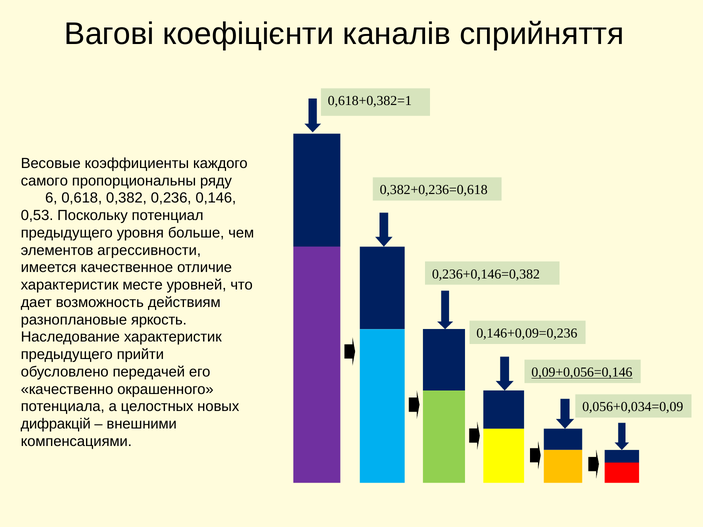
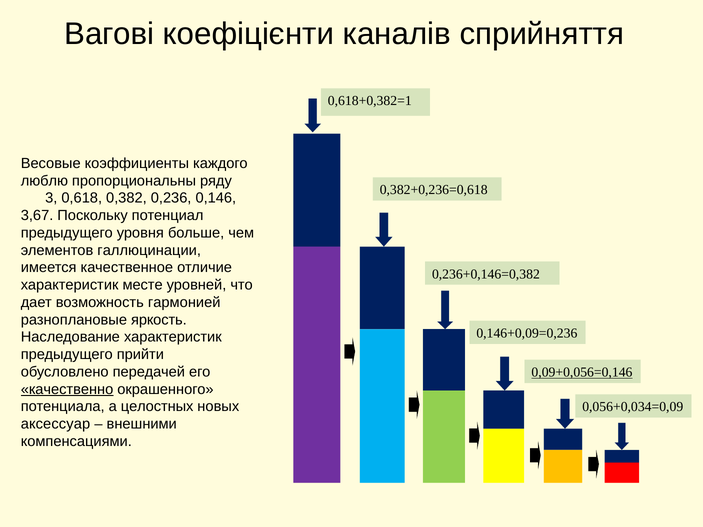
самого: самого -> люблю
6: 6 -> 3
0,53: 0,53 -> 3,67
агрессивности: агрессивности -> галлюцинации
действиям: действиям -> гармонией
качественно underline: none -> present
дифракцій: дифракцій -> аксессуар
